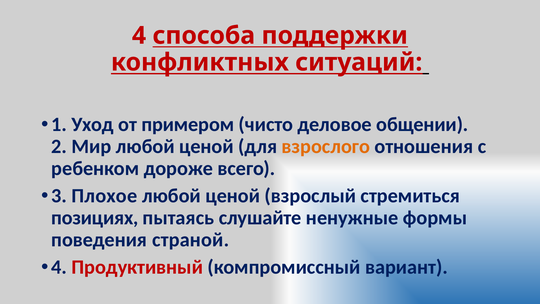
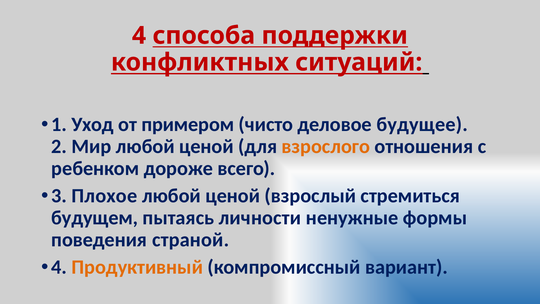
общении: общении -> будущее
позициях: позициях -> будущем
слушайте: слушайте -> личности
Продуктивный colour: red -> orange
